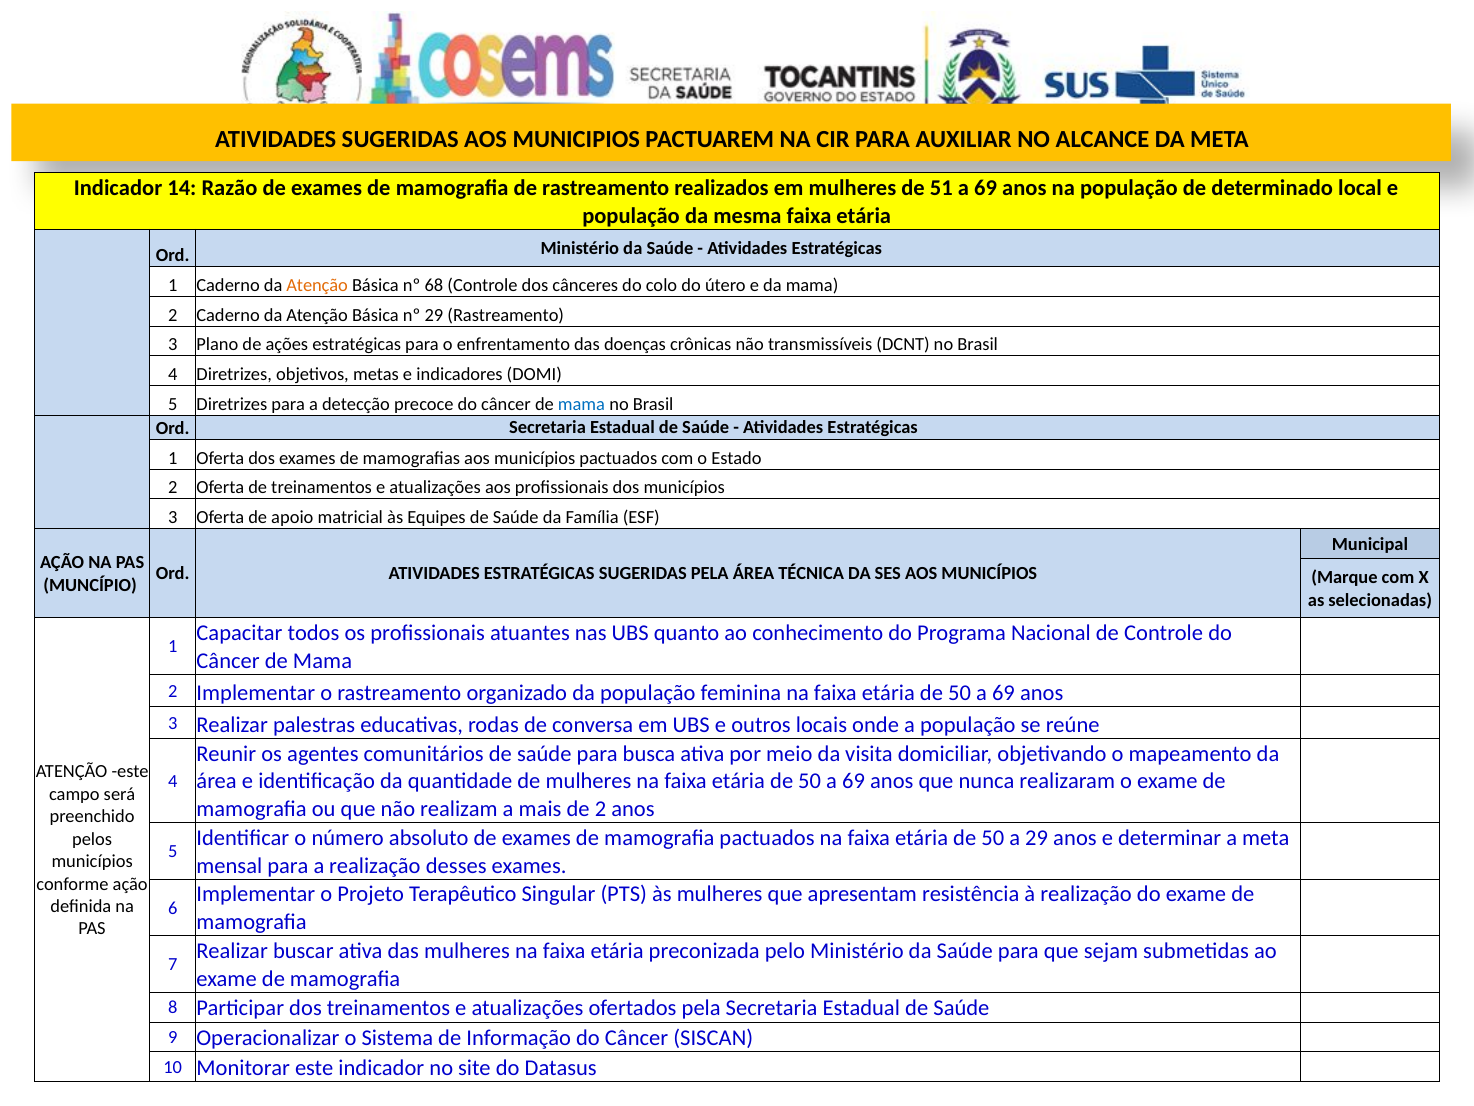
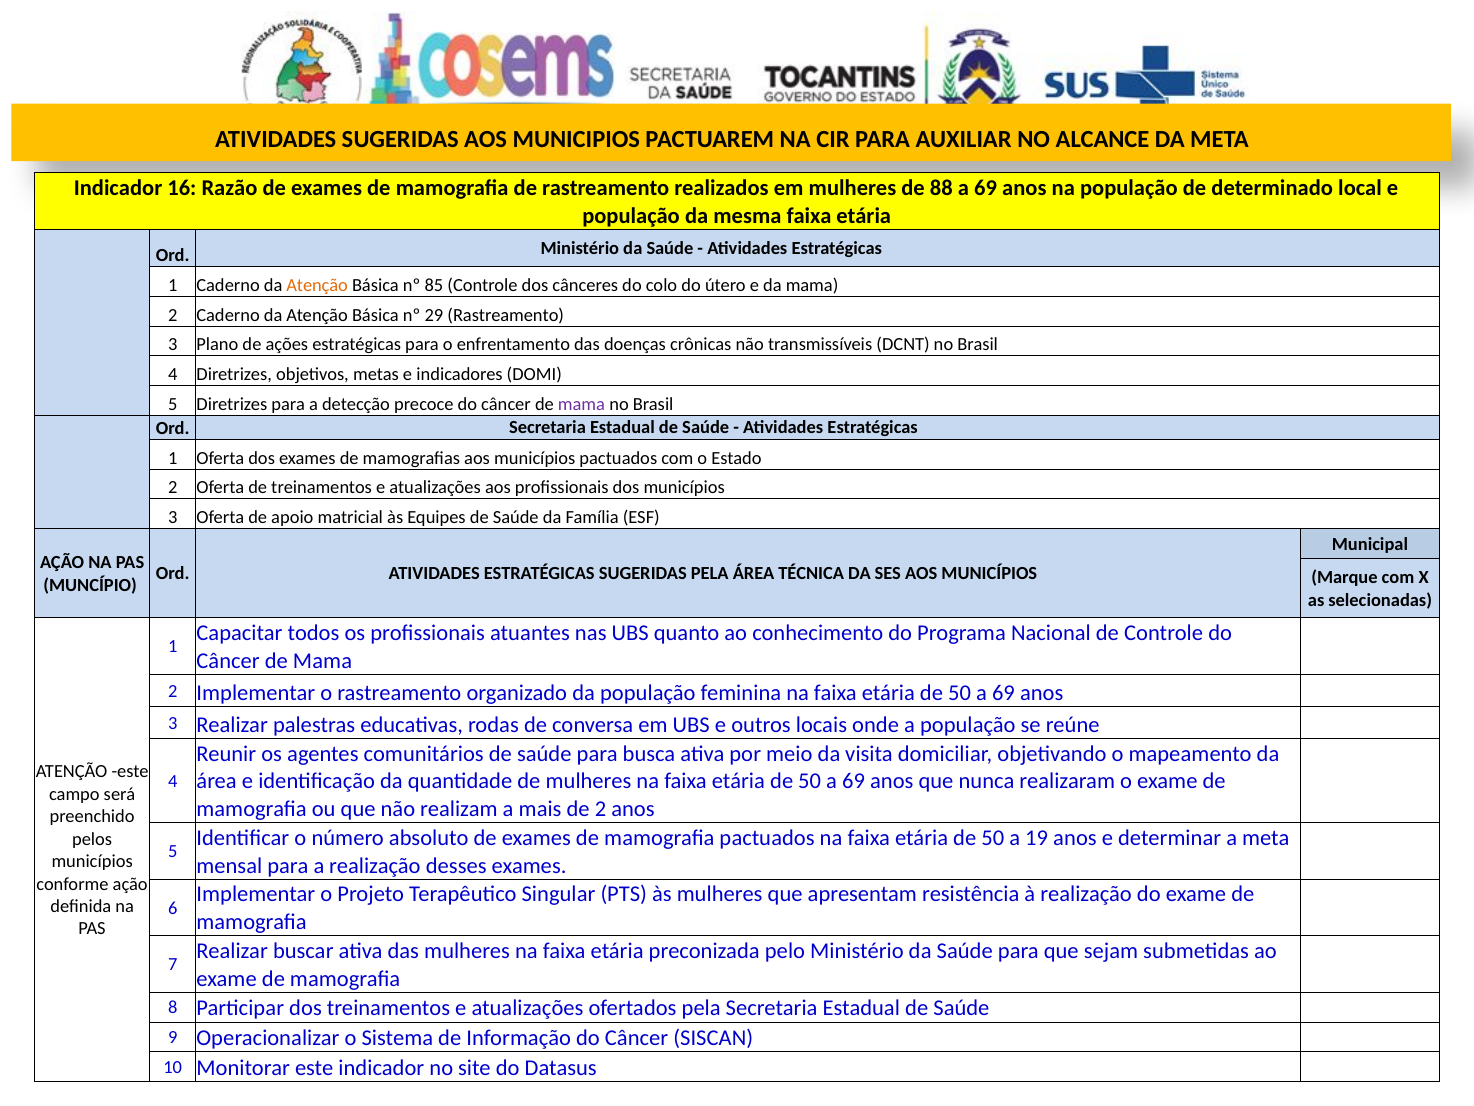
14: 14 -> 16
51: 51 -> 88
68: 68 -> 85
mama at (581, 404) colour: blue -> purple
a 29: 29 -> 19
